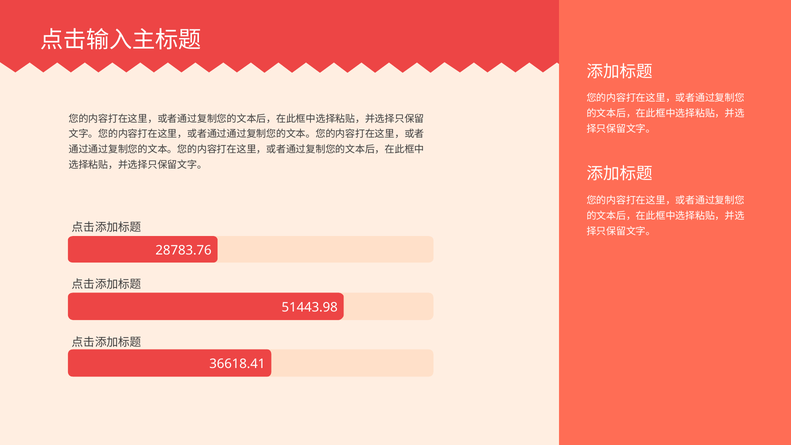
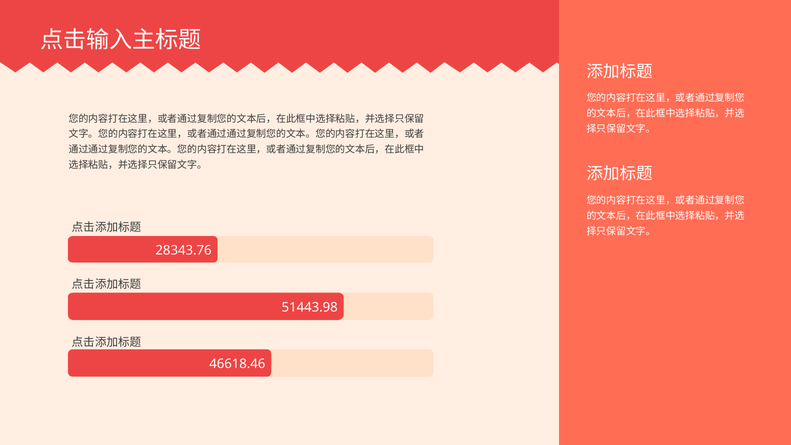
28783.76: 28783.76 -> 28343.76
36618.41: 36618.41 -> 46618.46
